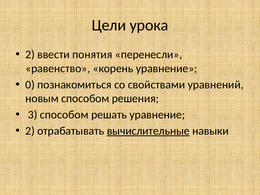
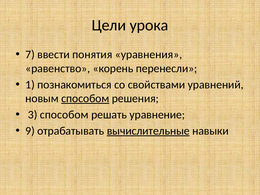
2 at (30, 55): 2 -> 7
перенесли: перенесли -> уравнения
корень уравнение: уравнение -> перенесли
0: 0 -> 1
способом at (85, 98) underline: none -> present
2 at (30, 131): 2 -> 9
